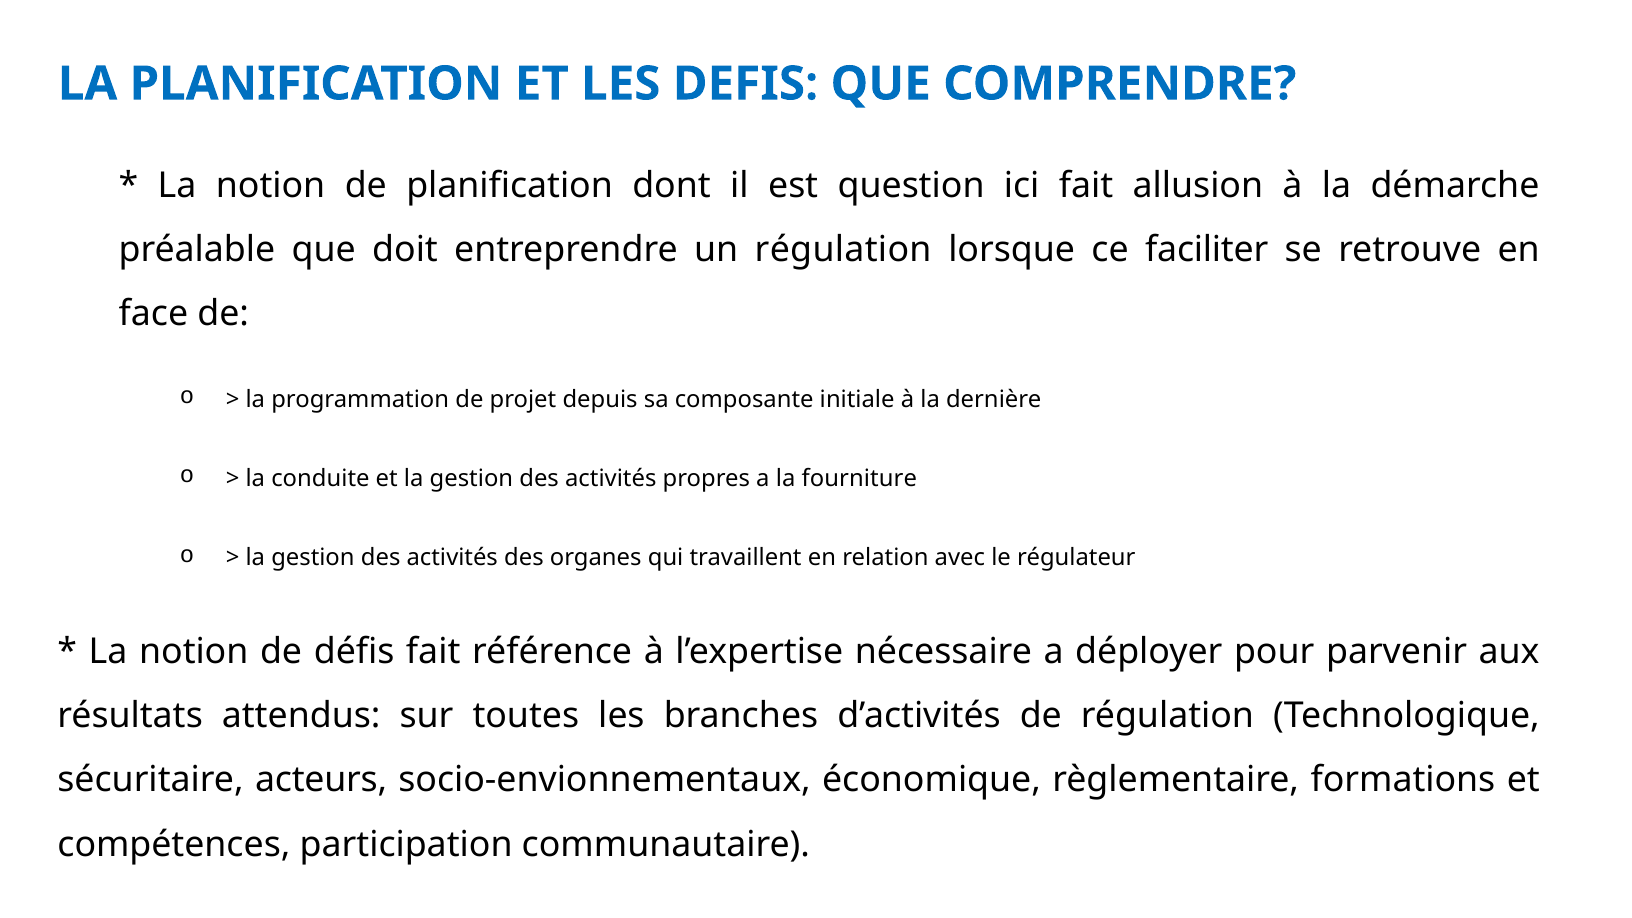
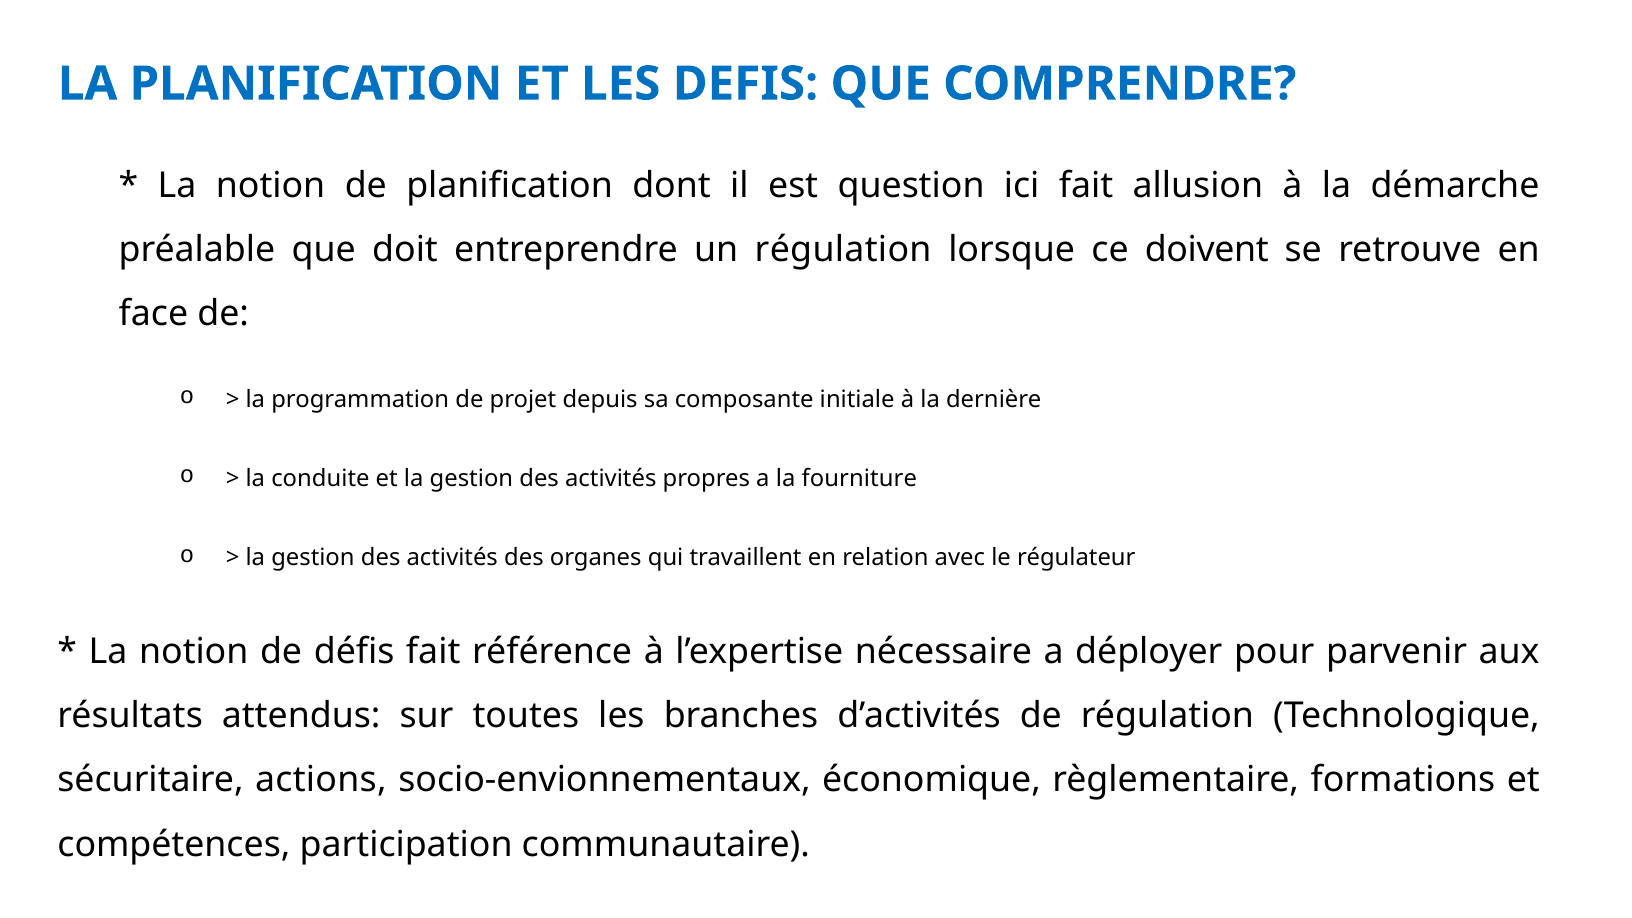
faciliter: faciliter -> doivent
acteurs: acteurs -> actions
